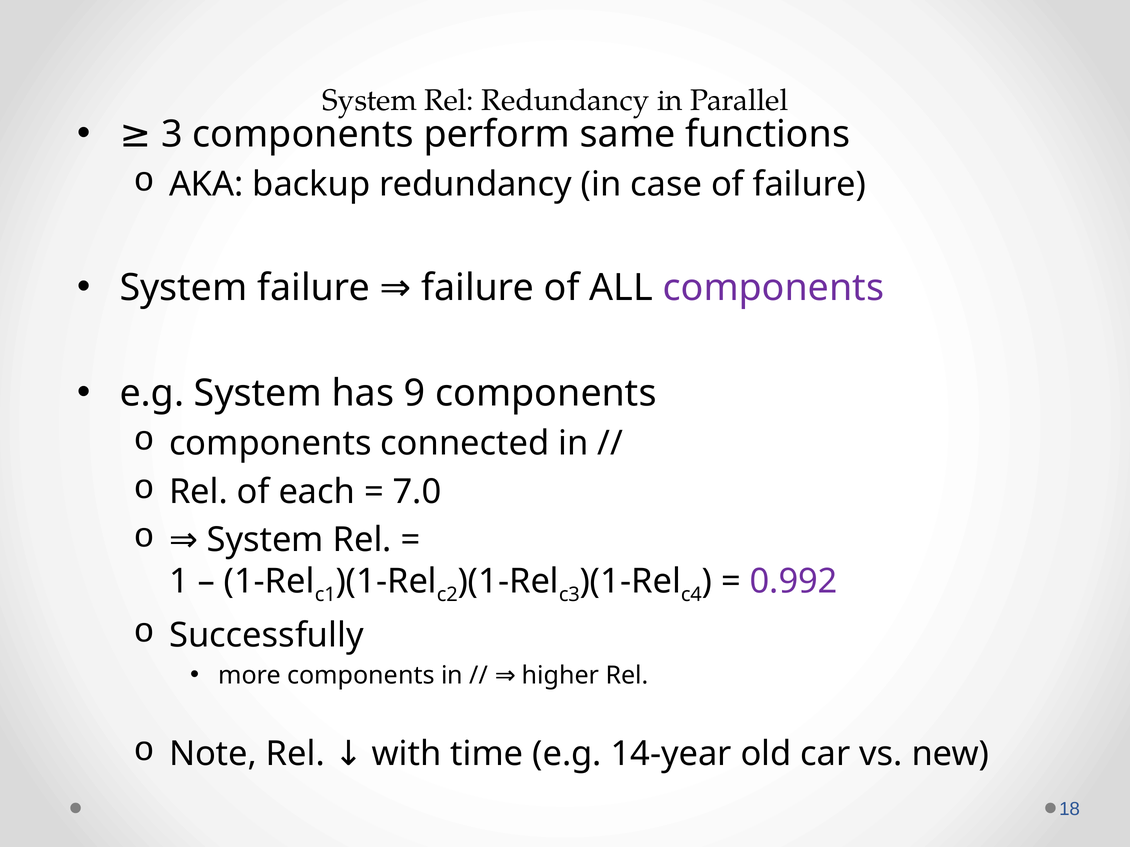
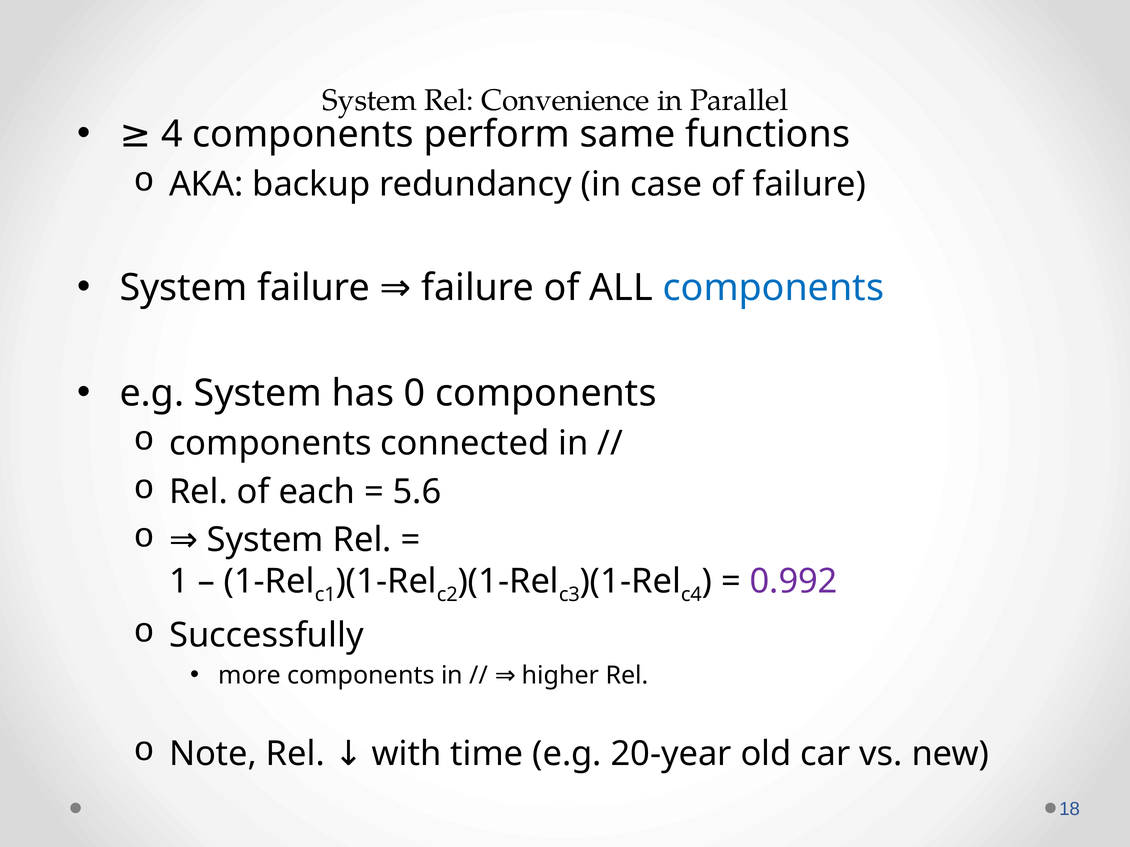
Rel Redundancy: Redundancy -> Convenience
3: 3 -> 4
components at (773, 288) colour: purple -> blue
9: 9 -> 0
7.0: 7.0 -> 5.6
14-year: 14-year -> 20-year
